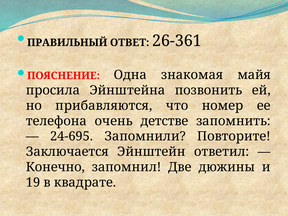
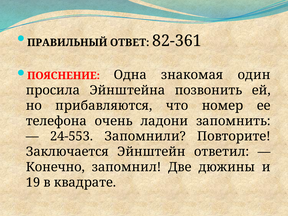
26-361: 26-361 -> 82-361
майя: майя -> один
детстве: детстве -> ладони
24-695: 24-695 -> 24-553
